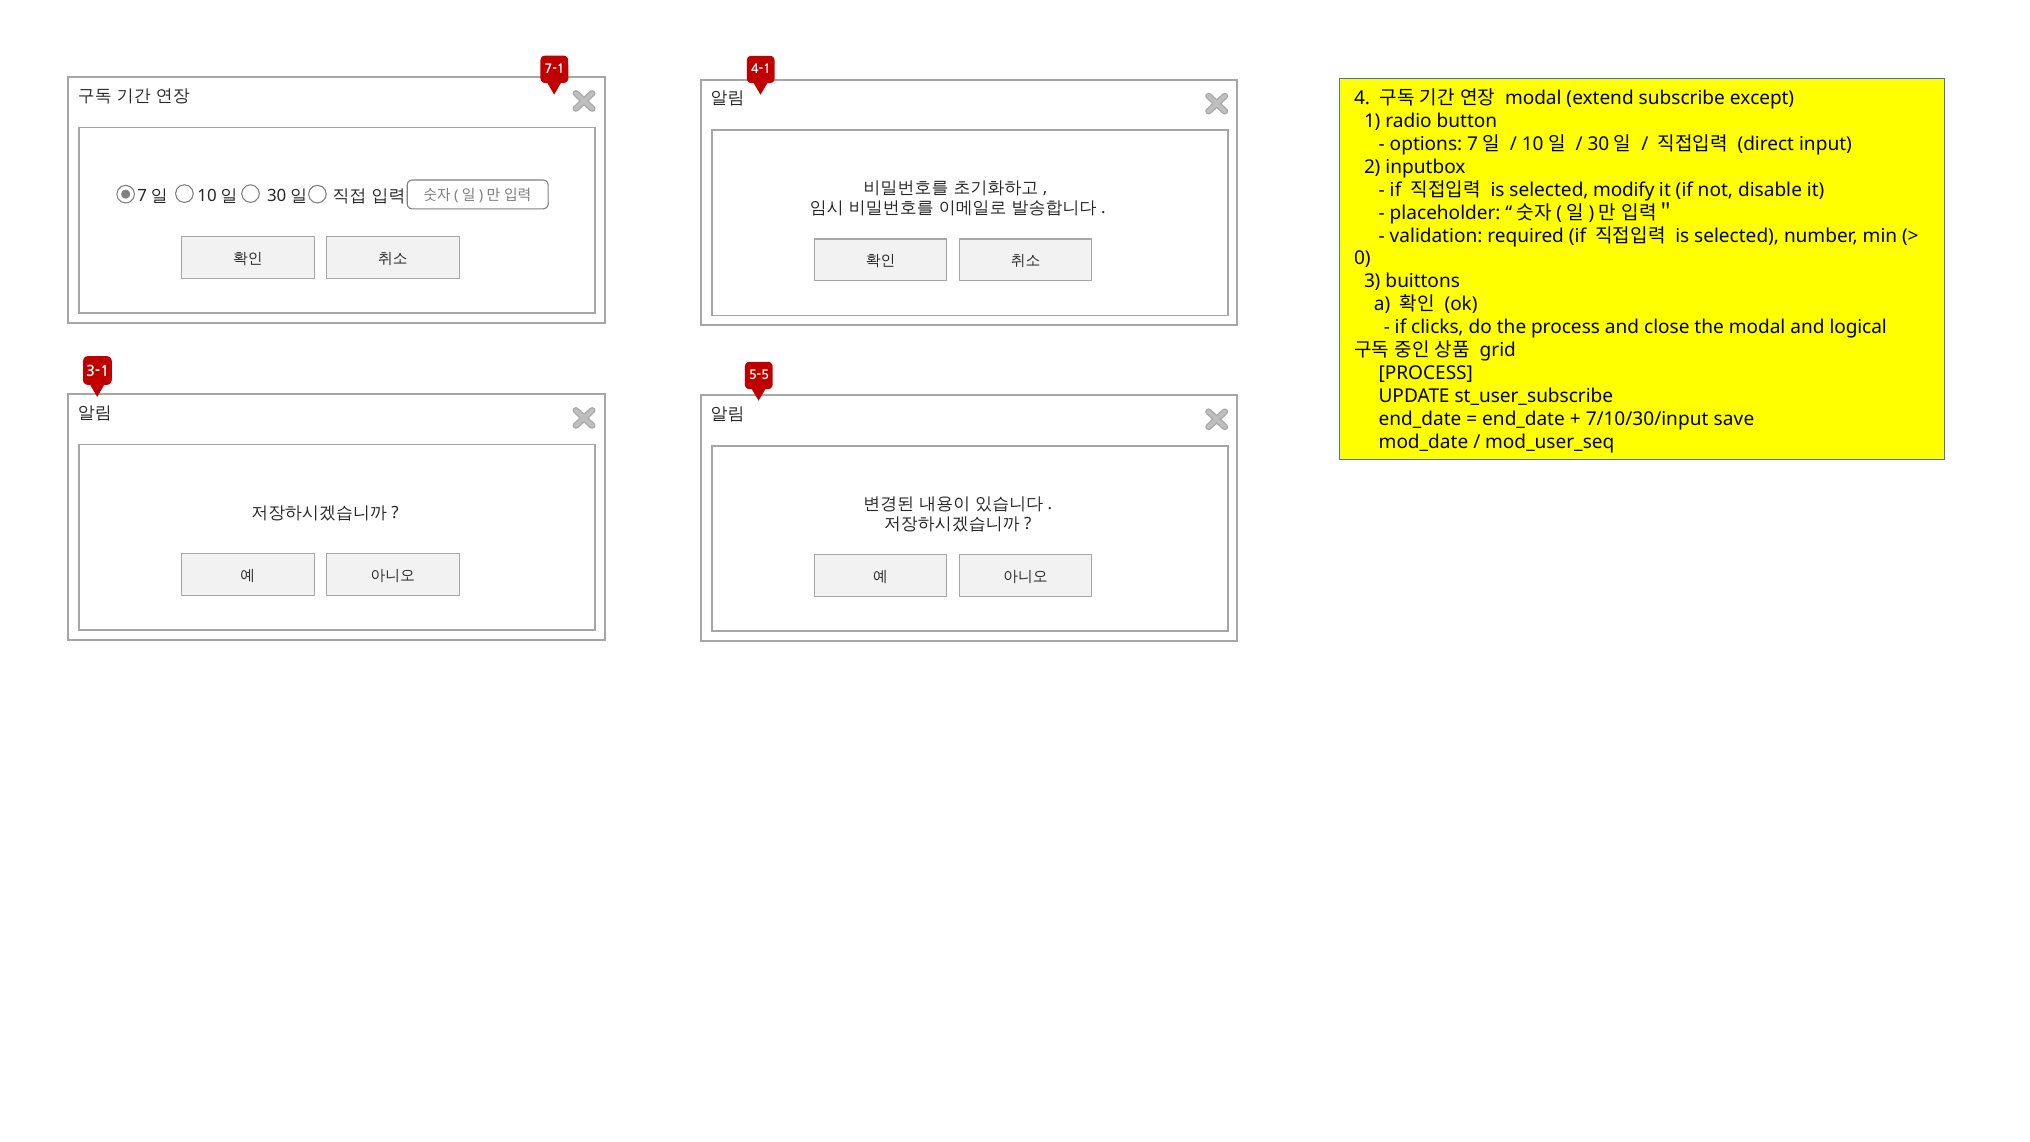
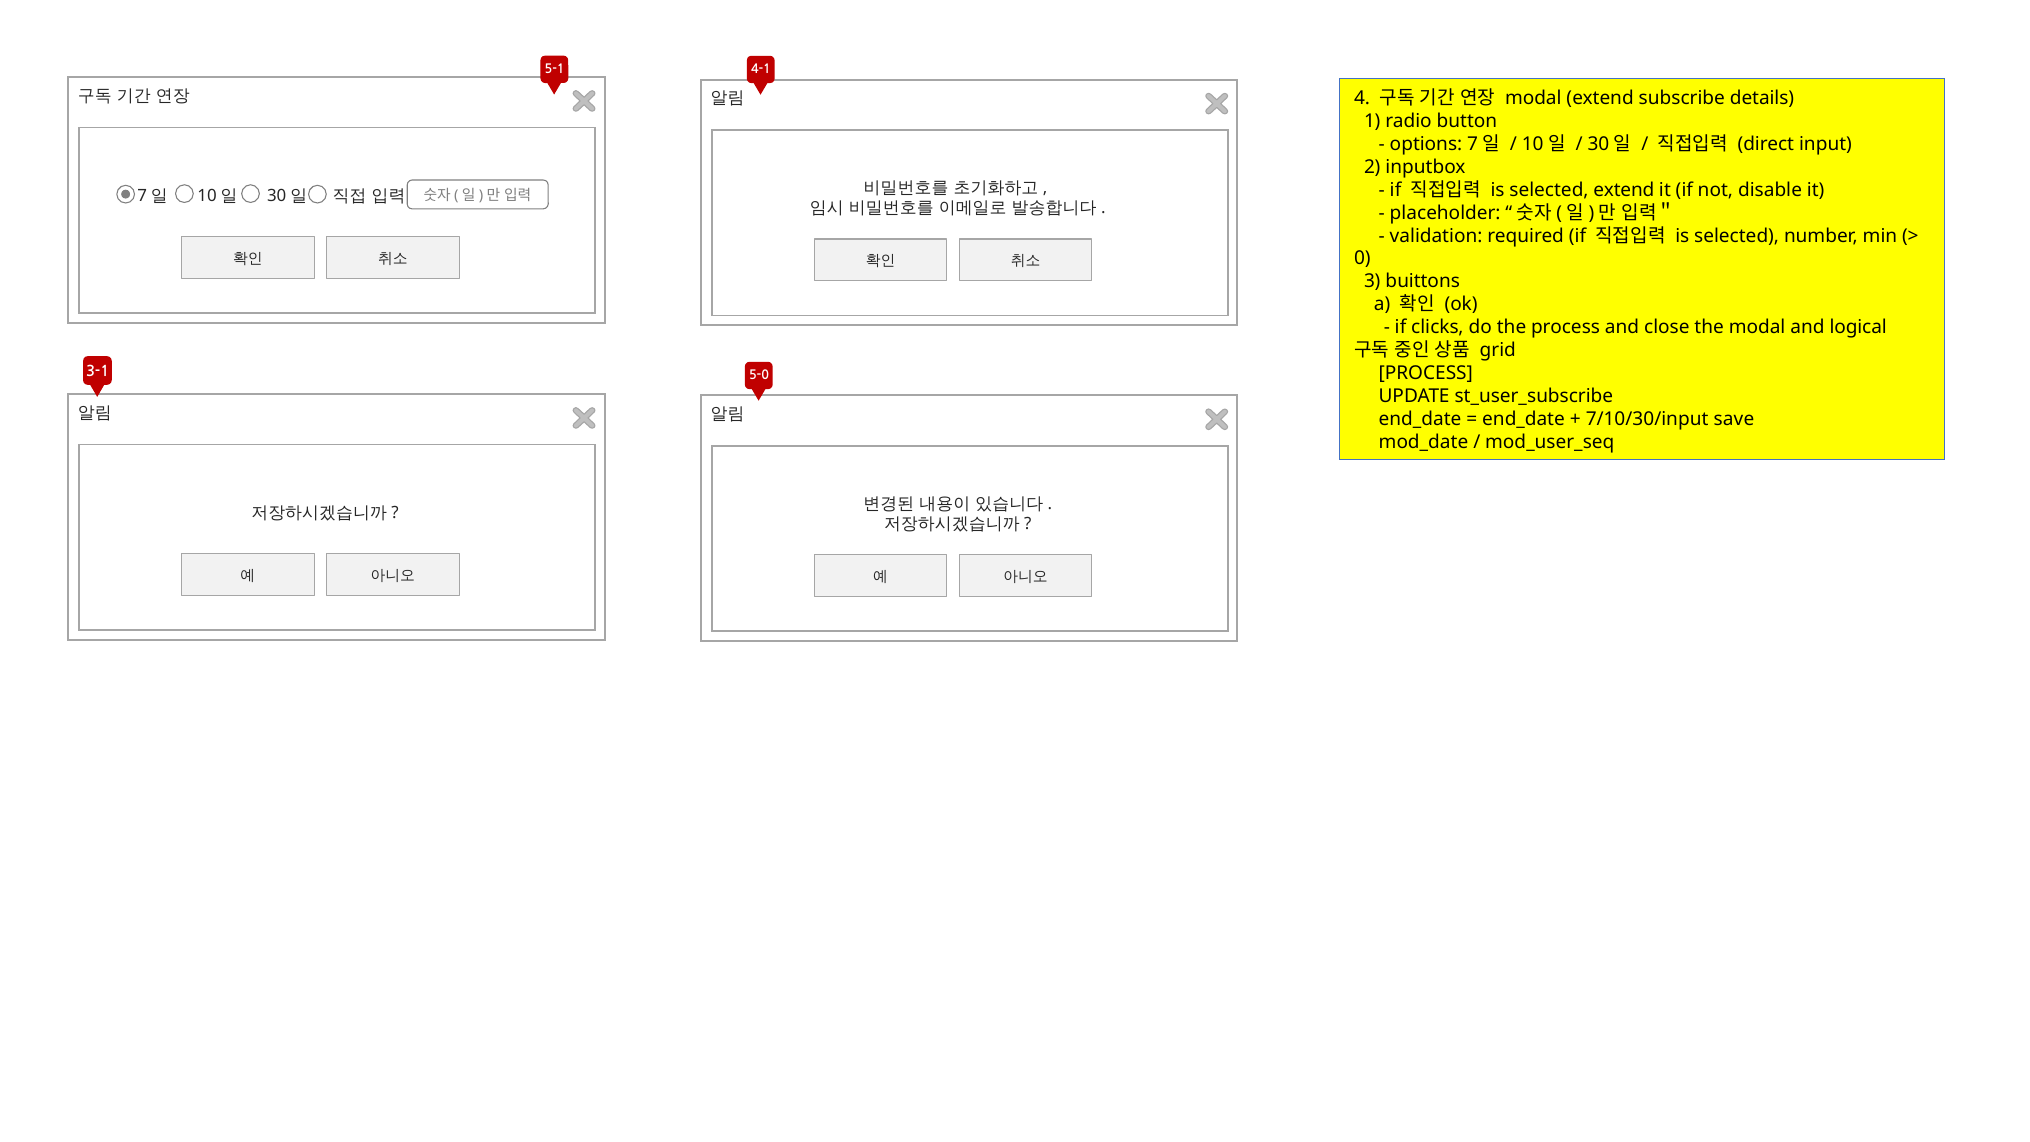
7-1: 7-1 -> 5-1
except: except -> details
selected modify: modify -> extend
5-5: 5-5 -> 5-0
